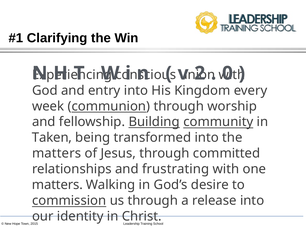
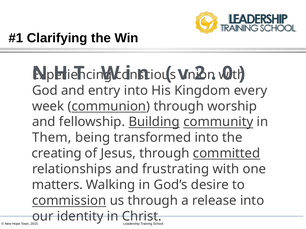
Taken: Taken -> Them
matters at (57, 154): matters -> creating
committed underline: none -> present
